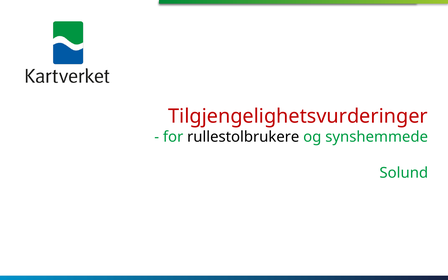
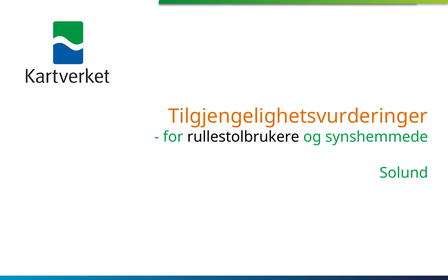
Tilgjengelighetsvurderinger colour: red -> orange
